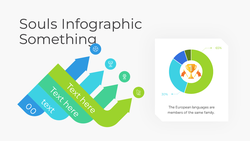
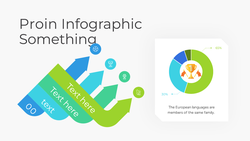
Souls: Souls -> Proin
